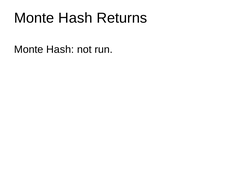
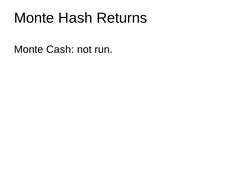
Hash at (60, 49): Hash -> Cash
